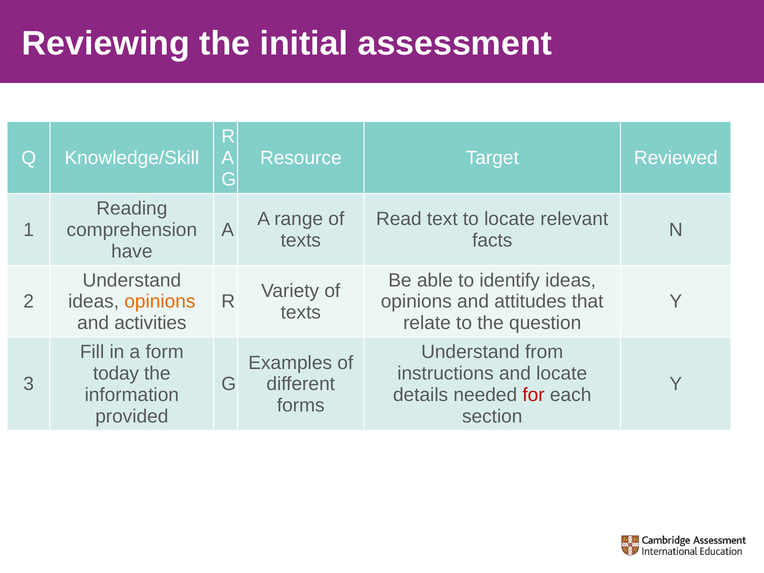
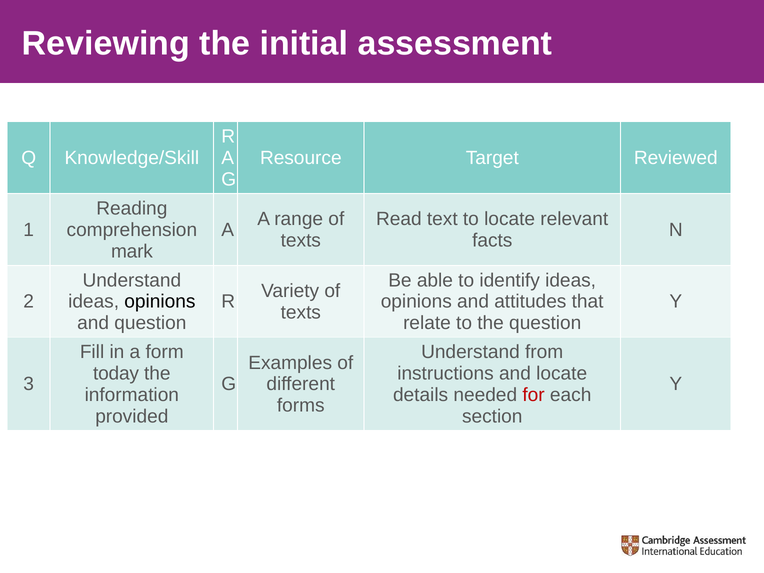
have: have -> mark
opinions at (160, 302) colour: orange -> black
and activities: activities -> question
